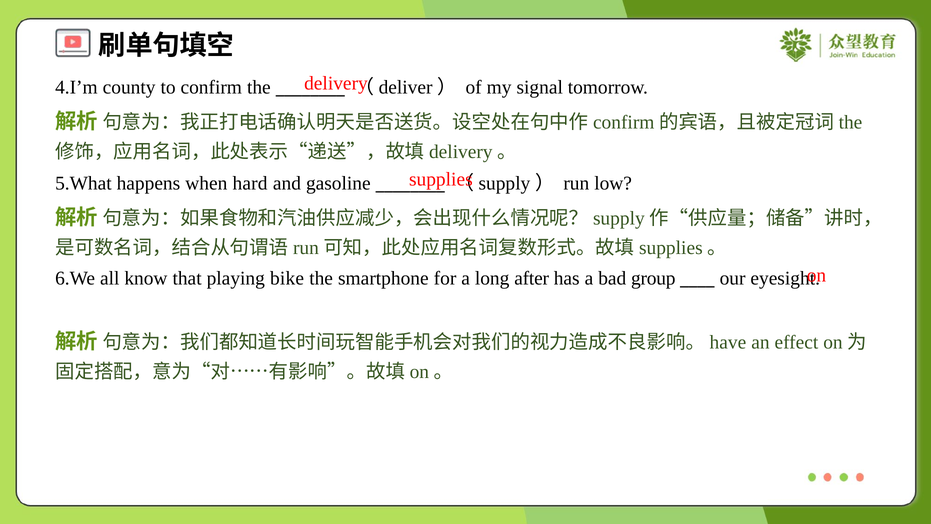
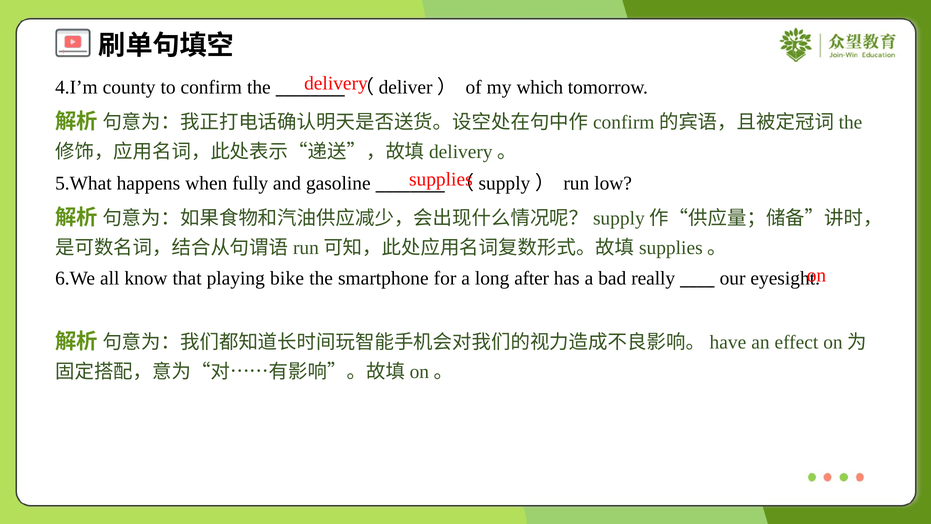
signal: signal -> which
hard: hard -> fully
group: group -> really
